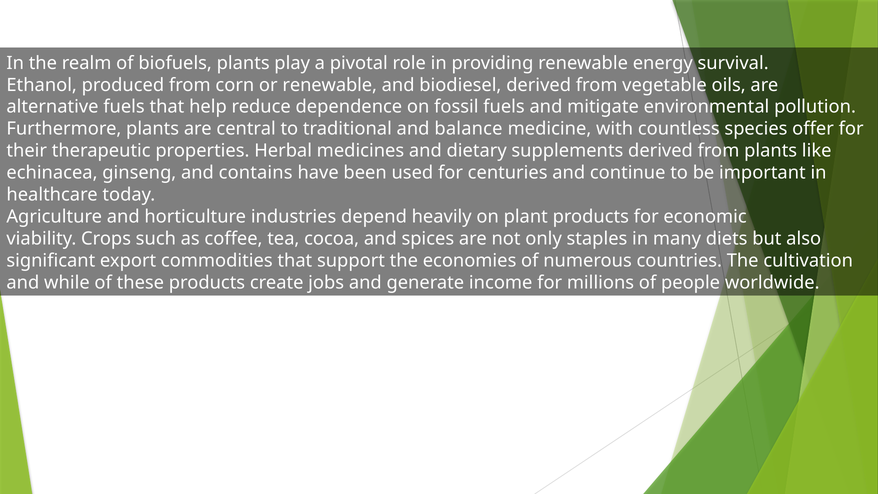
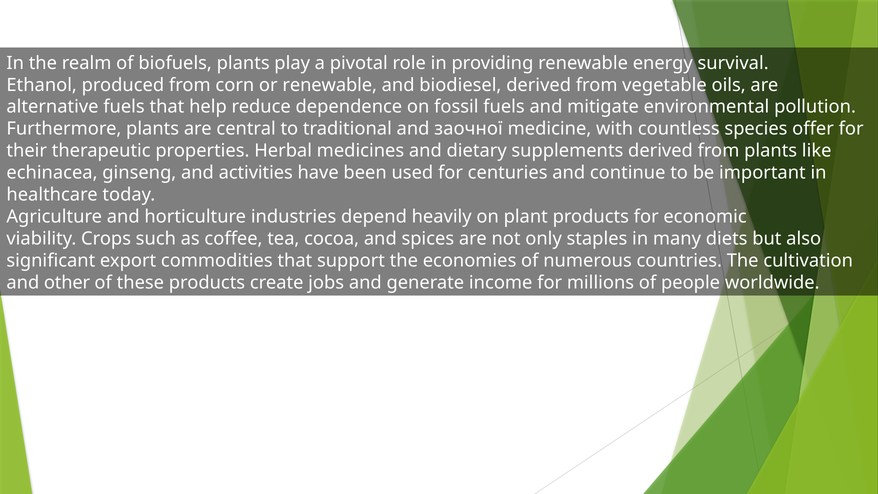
balance: balance -> заочної
contains: contains -> activities
while: while -> other
